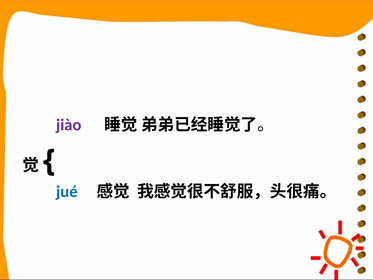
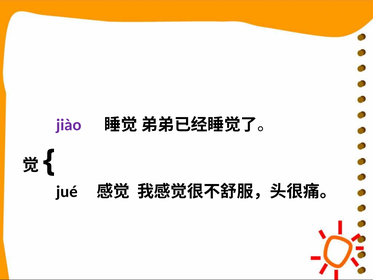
jué colour: blue -> black
